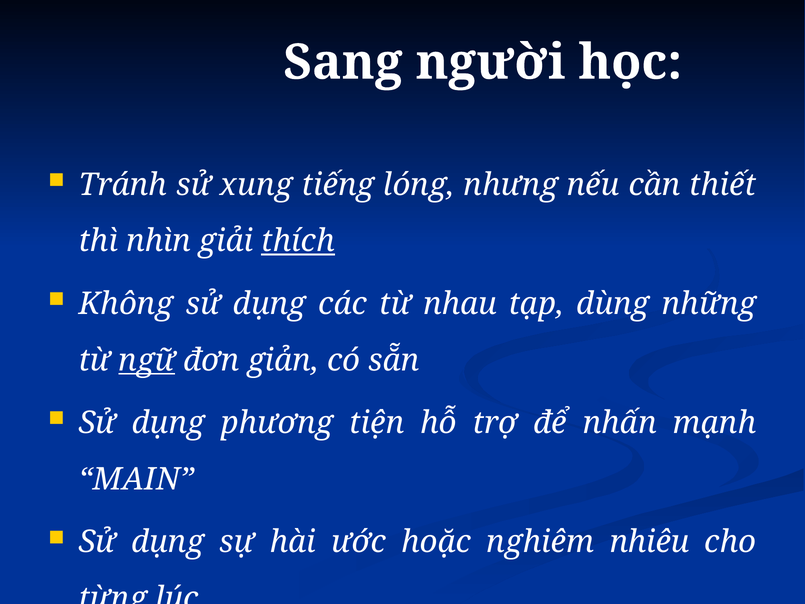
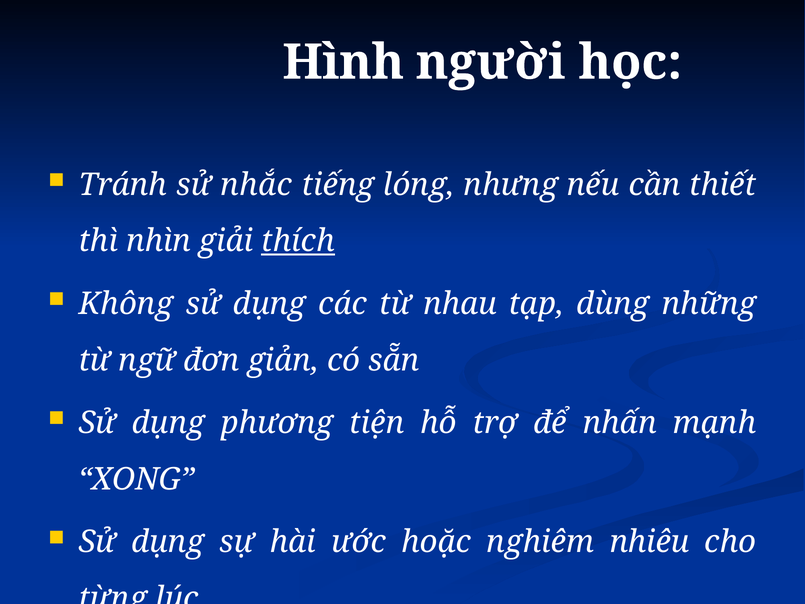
Sang: Sang -> Hình
xung: xung -> nhắc
ngữ underline: present -> none
MAIN: MAIN -> XONG
